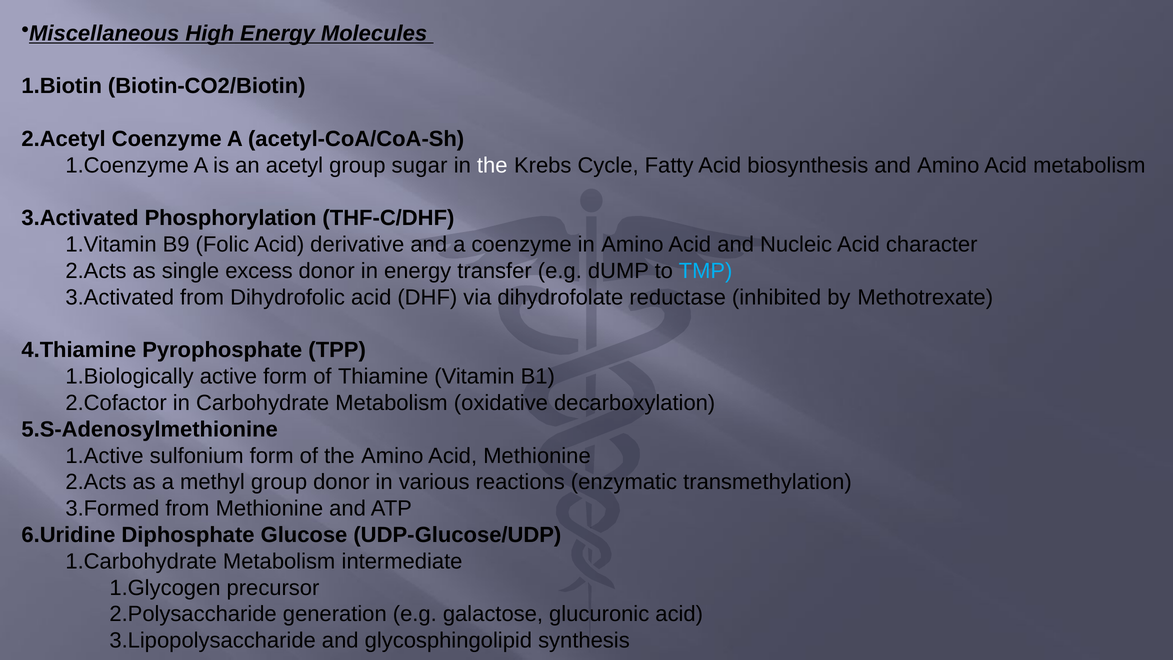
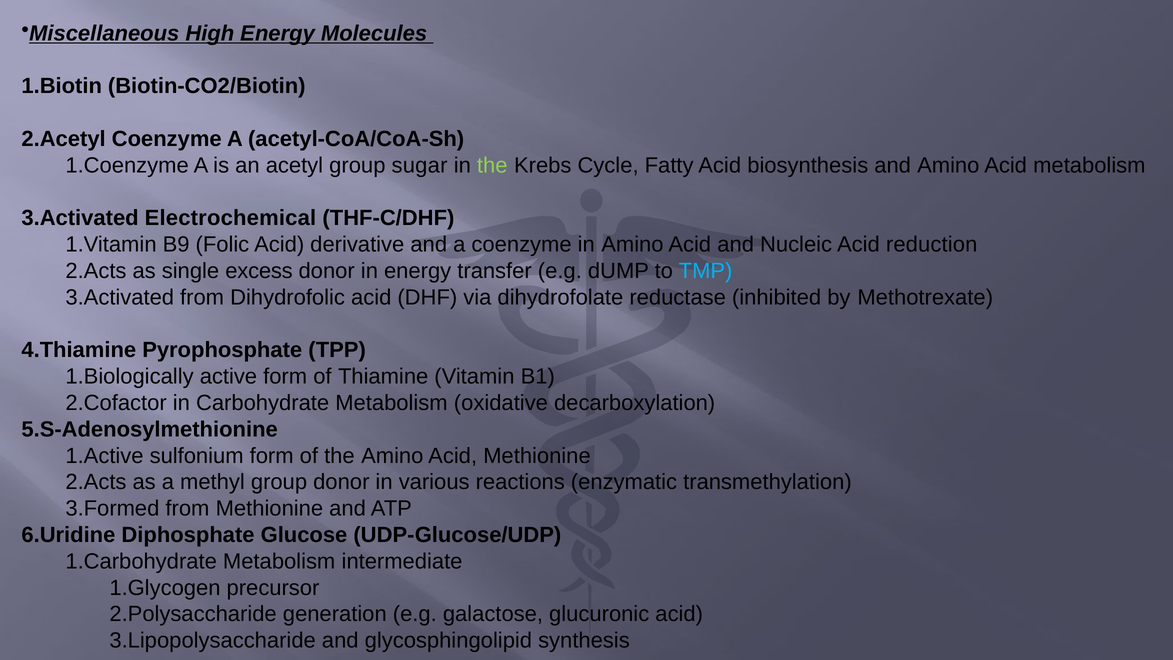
the at (492, 165) colour: white -> light green
Phosphorylation: Phosphorylation -> Electrochemical
character: character -> reduction
